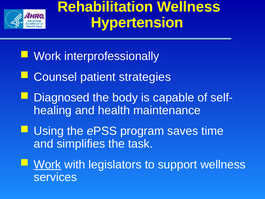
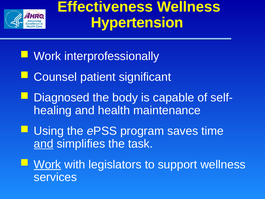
Rehabilitation: Rehabilitation -> Effectiveness
strategies: strategies -> significant
and at (44, 144) underline: none -> present
